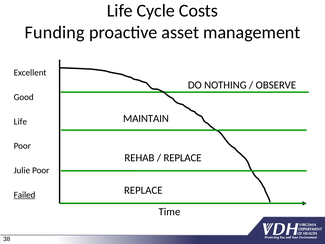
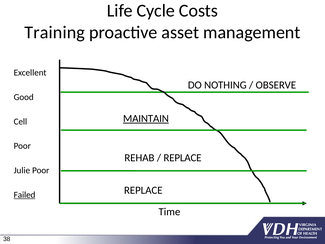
Funding: Funding -> Training
MAINTAIN underline: none -> present
Life at (20, 121): Life -> Cell
